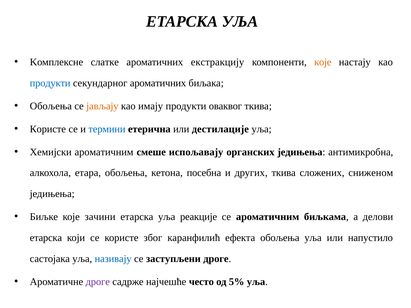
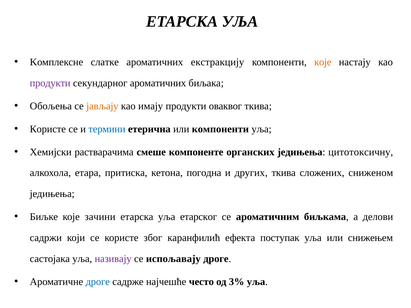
продукти at (50, 83) colour: blue -> purple
или дестилације: дестилације -> компоненти
Хемијски ароматичним: ароматичним -> растварачима
испољавају: испољавају -> компоненте
антимикробна: антимикробна -> цитотоксичну
етара обољења: обољења -> притиска
посебна: посебна -> погодна
реакције: реакције -> етарског
етарска at (46, 238): етарска -> садржи
ефекта обољења: обољења -> поступак
напустило: напустило -> снижењем
називају colour: blue -> purple
заступљени: заступљени -> испољавају
дроге at (98, 282) colour: purple -> blue
5%: 5% -> 3%
